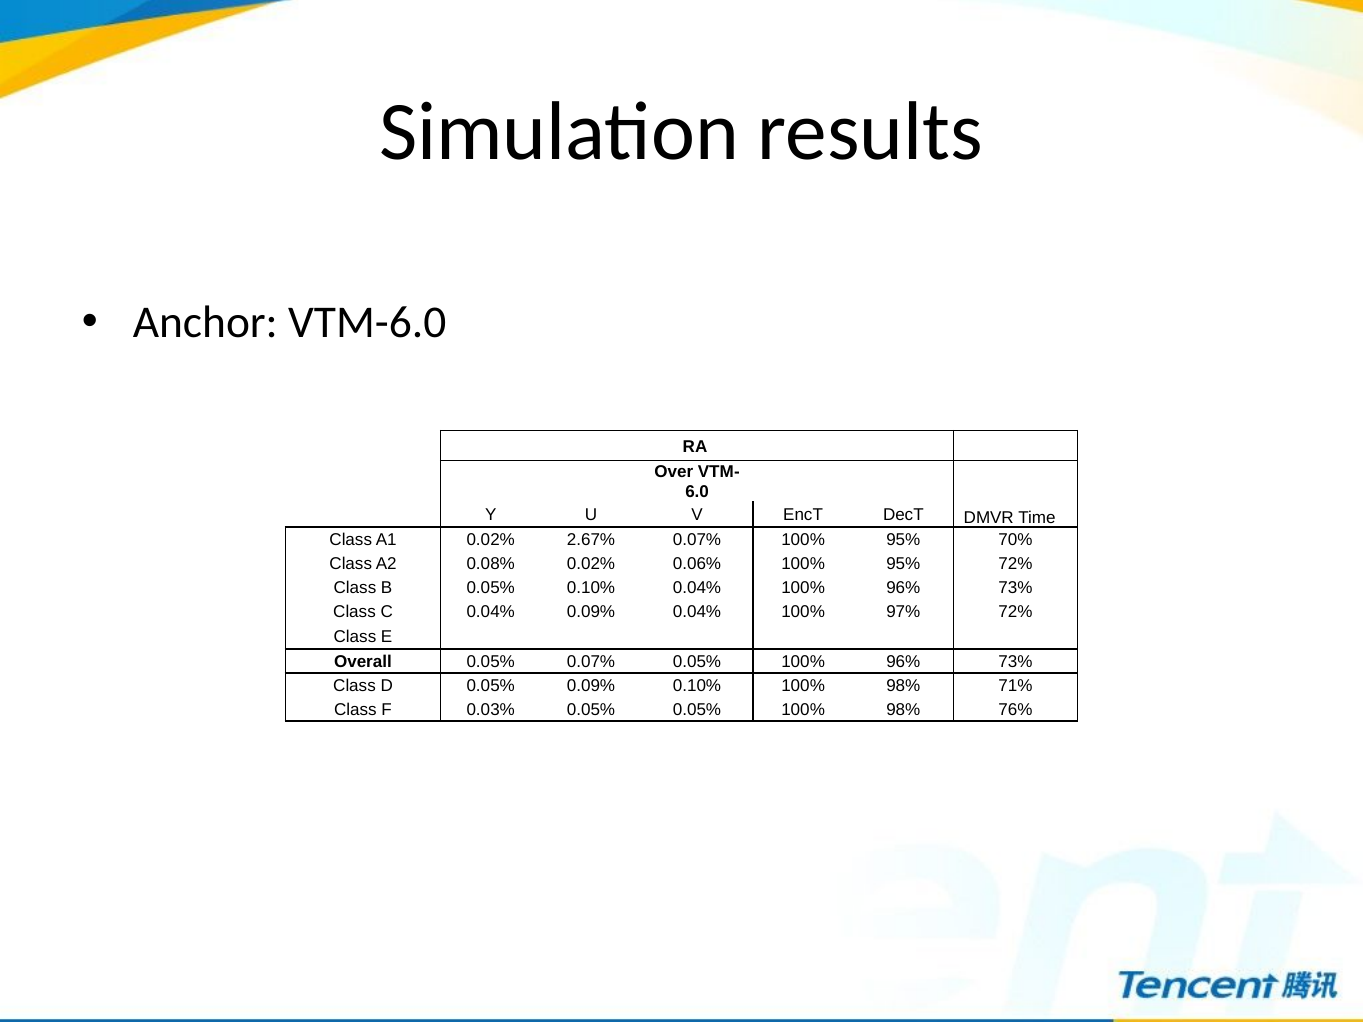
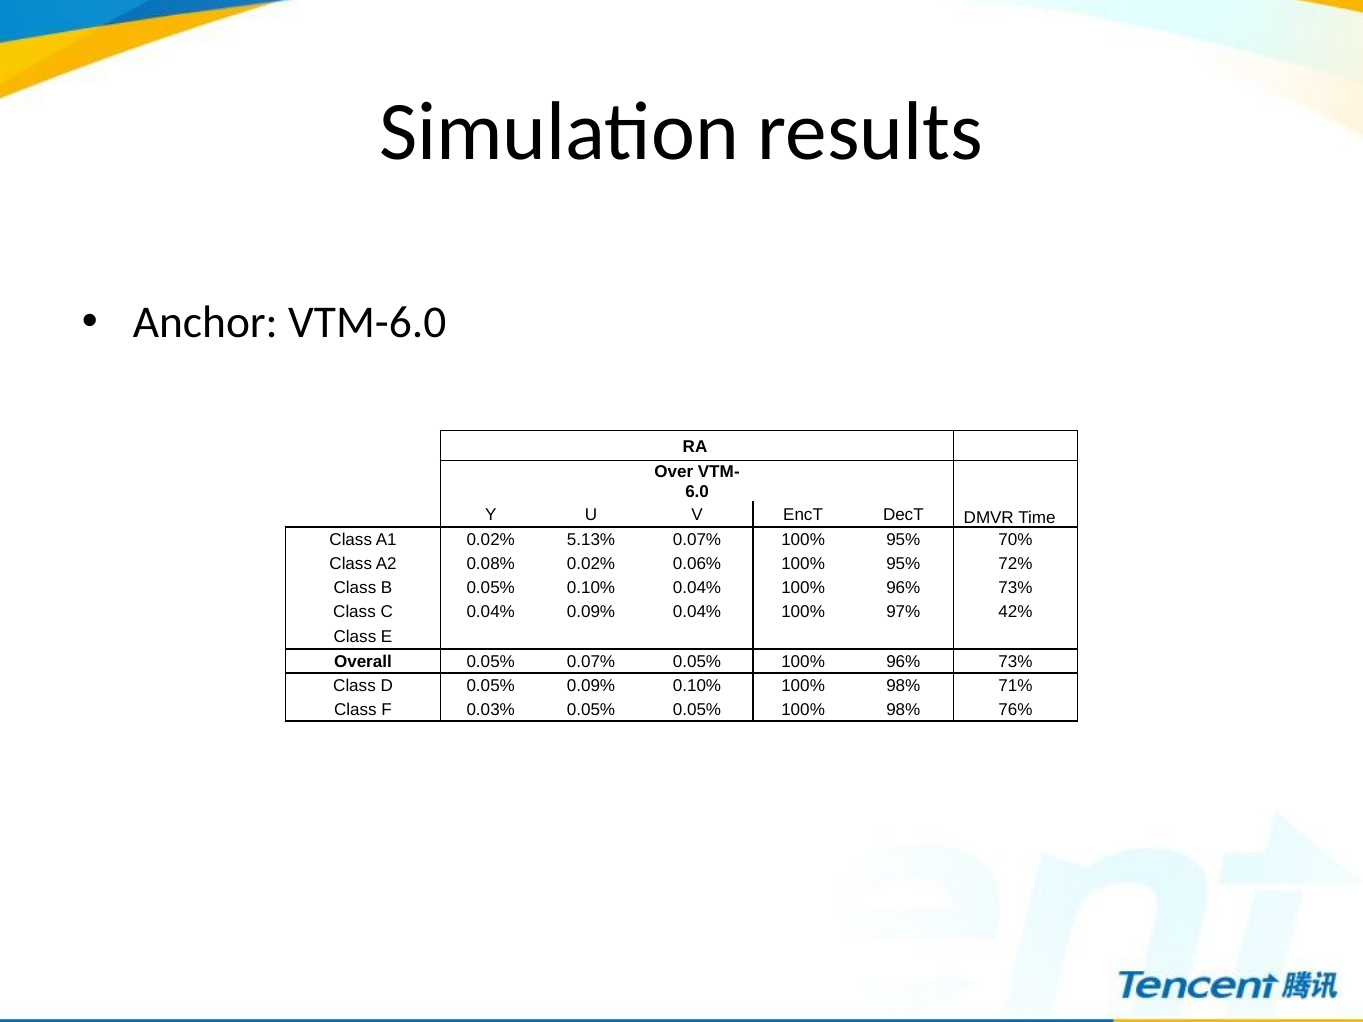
2.67%: 2.67% -> 5.13%
97% 72%: 72% -> 42%
